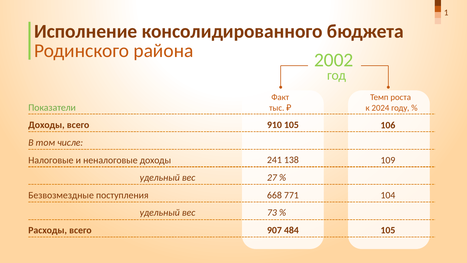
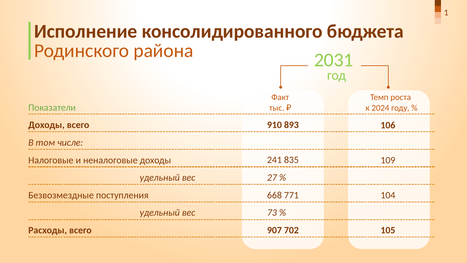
2002: 2002 -> 2031
910 105: 105 -> 893
138: 138 -> 835
484: 484 -> 702
